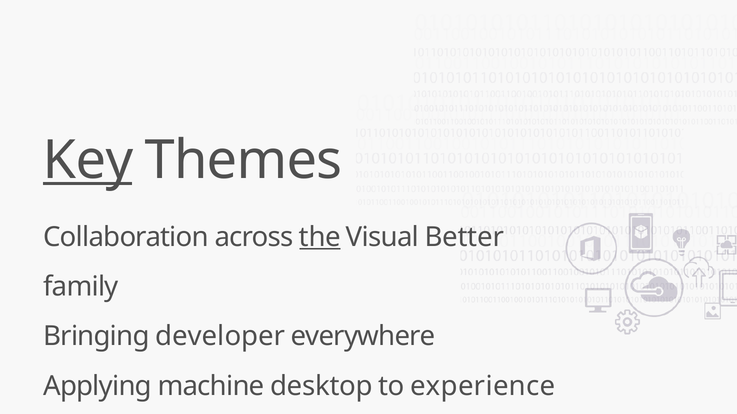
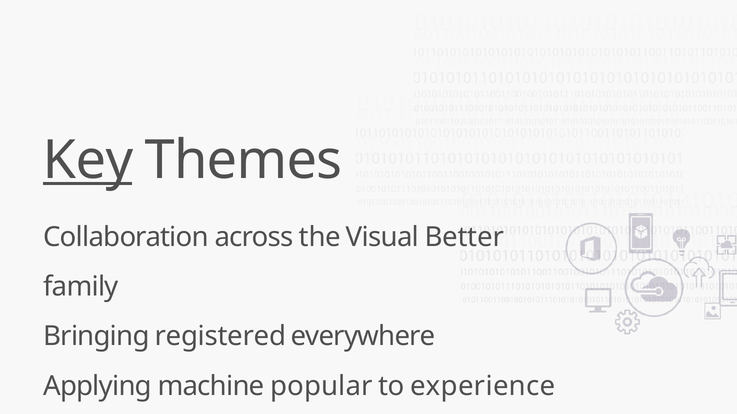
the underline: present -> none
developer: developer -> registered
desktop: desktop -> popular
